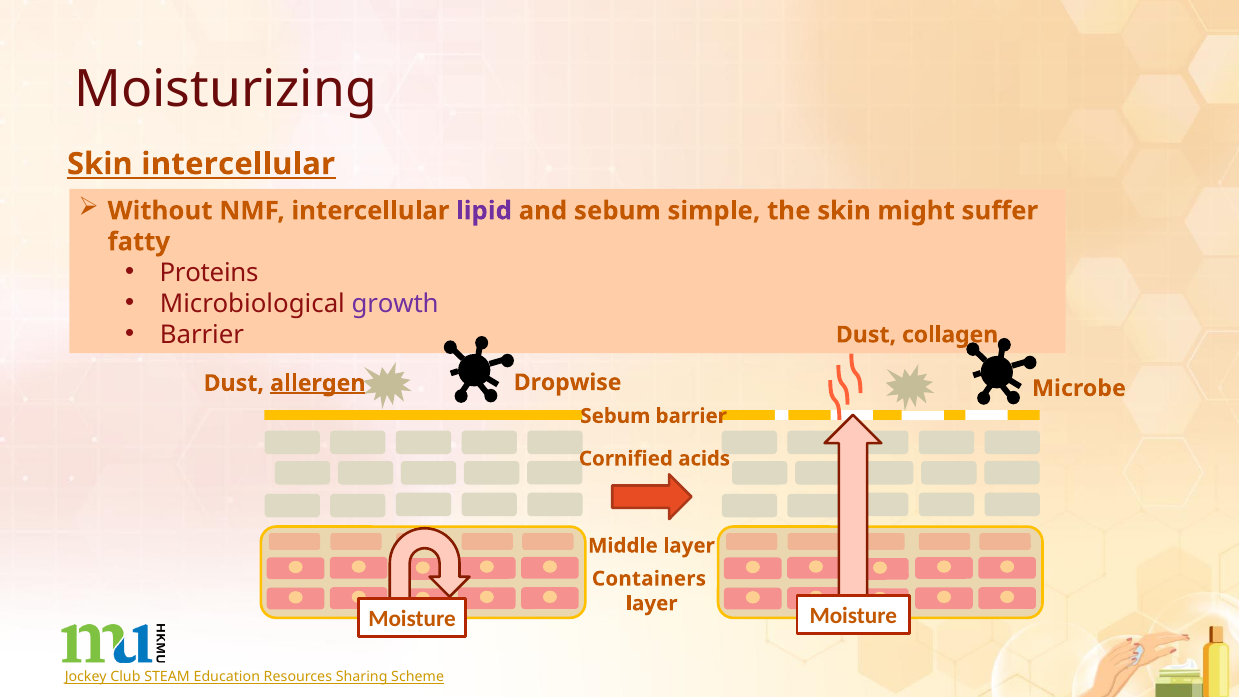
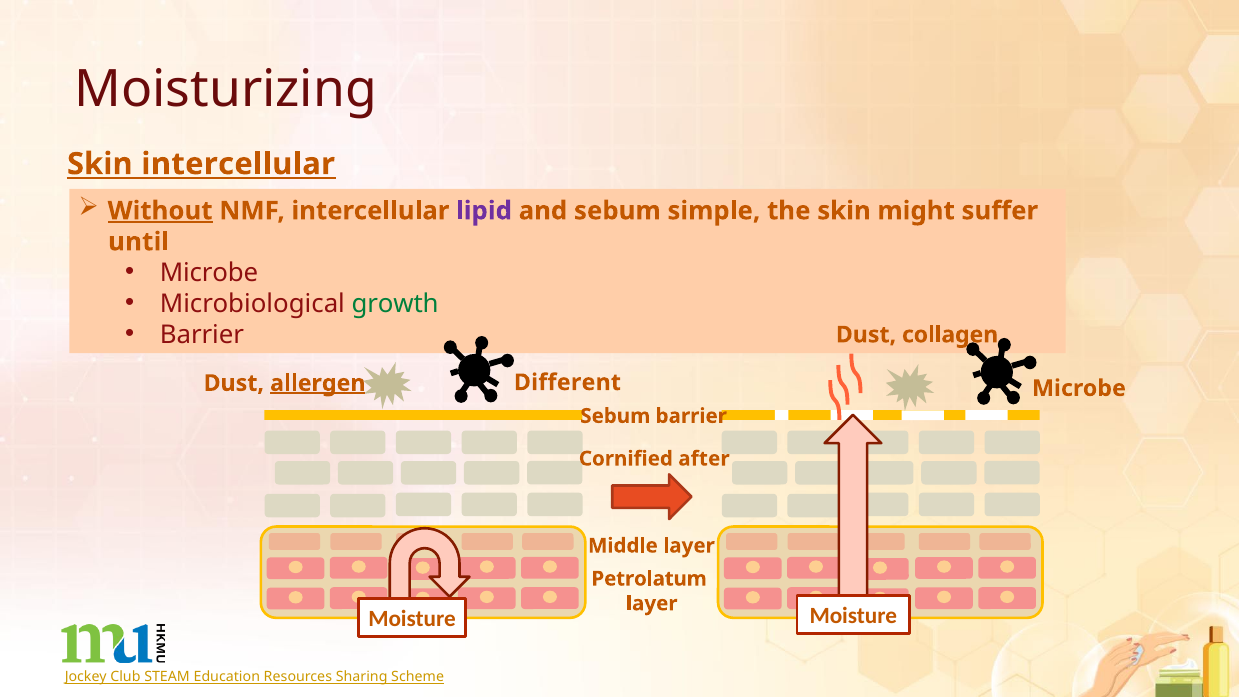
Without underline: none -> present
fatty: fatty -> until
Proteins at (209, 273): Proteins -> Microbe
growth colour: purple -> green
Dropwise: Dropwise -> Different
acids: acids -> after
Containers: Containers -> Petrolatum
